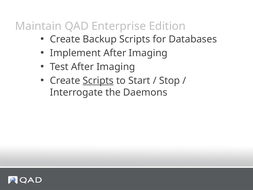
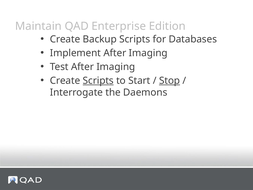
Stop underline: none -> present
